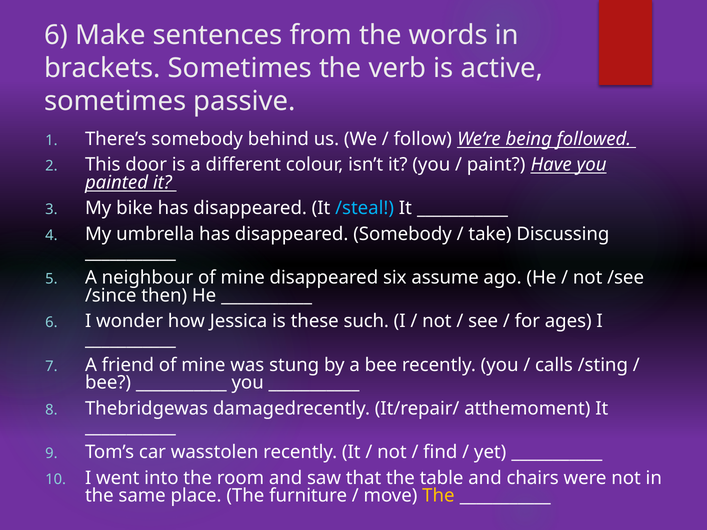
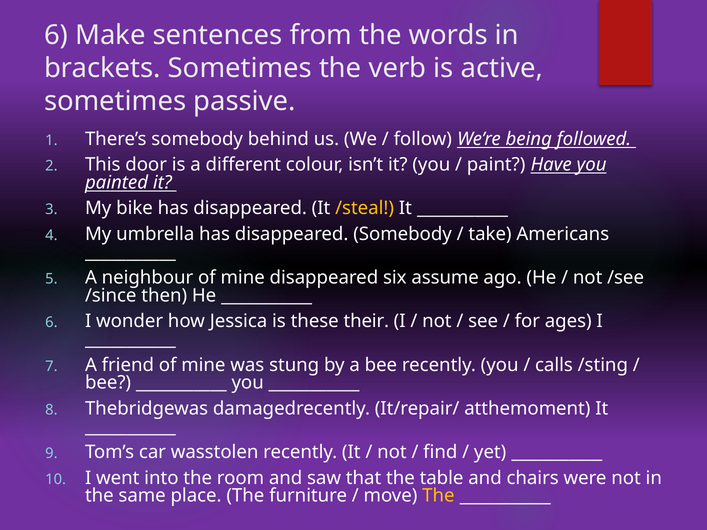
/steal colour: light blue -> yellow
Discussing: Discussing -> Americans
such: such -> their
